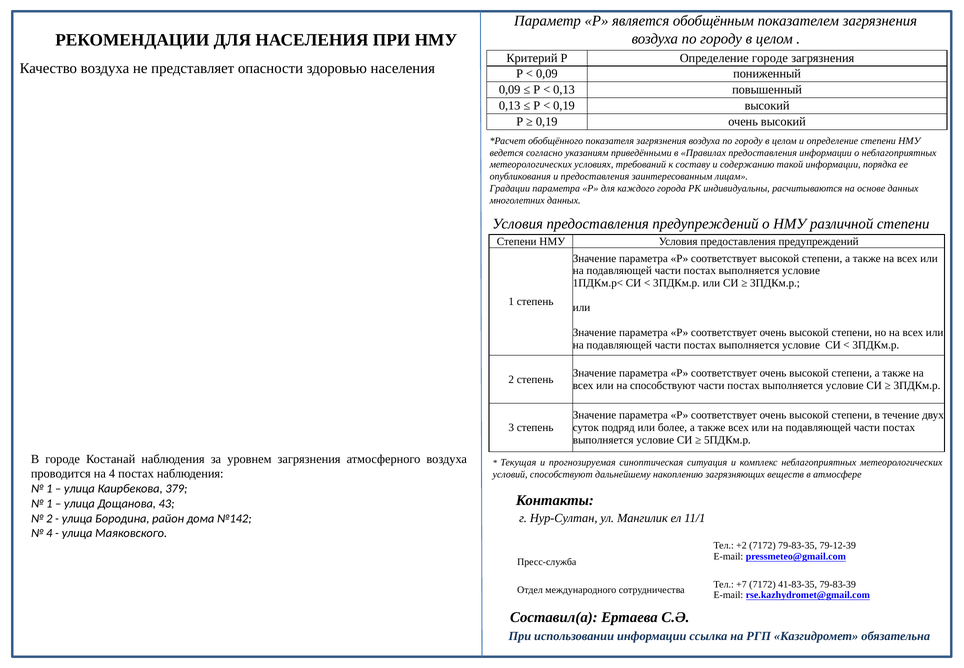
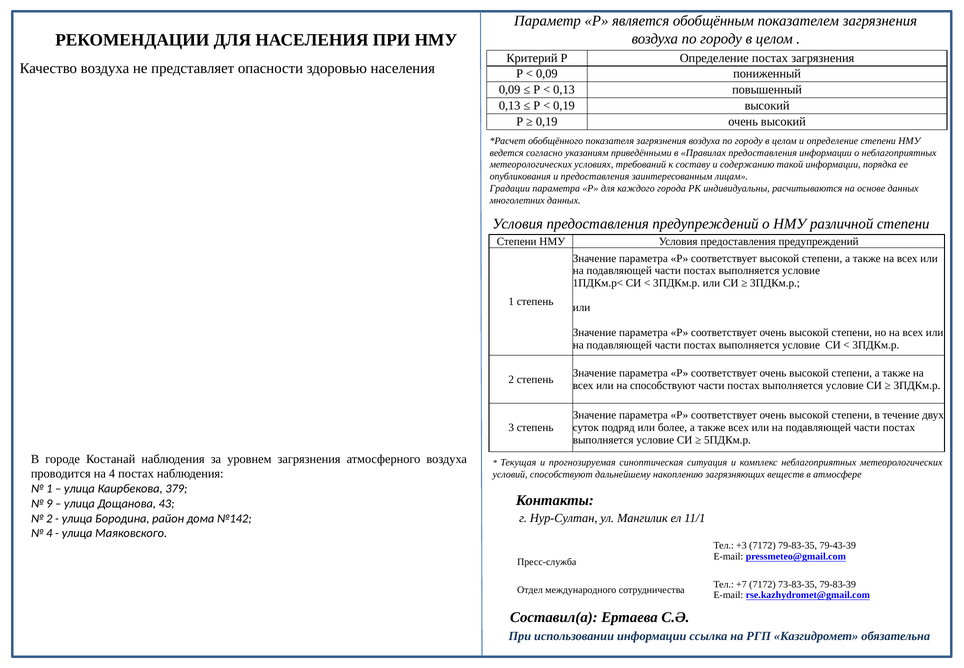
Определение городе: городе -> постах
1 at (49, 503): 1 -> 9
+2: +2 -> +3
79-12-39: 79-12-39 -> 79-43-39
41-83-35: 41-83-35 -> 73-83-35
